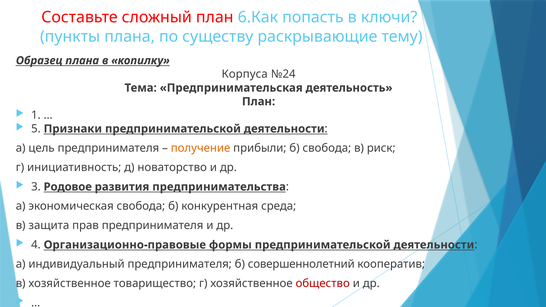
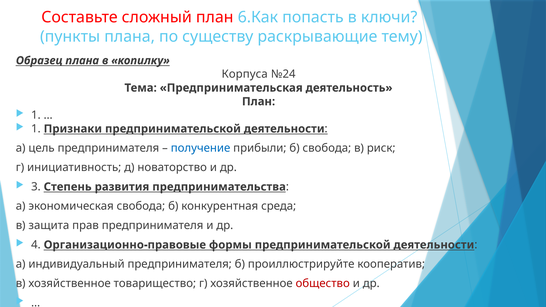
5 at (36, 129): 5 -> 1
получение colour: orange -> blue
Родовое: Родовое -> Степень
совершеннолетний: совершеннолетний -> проиллюстрируйте
